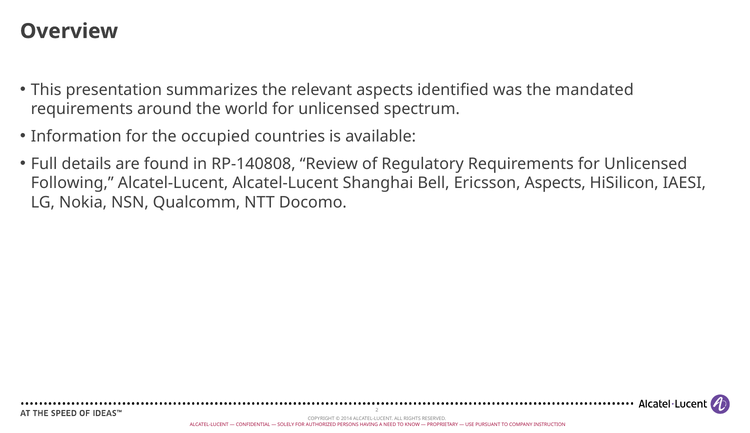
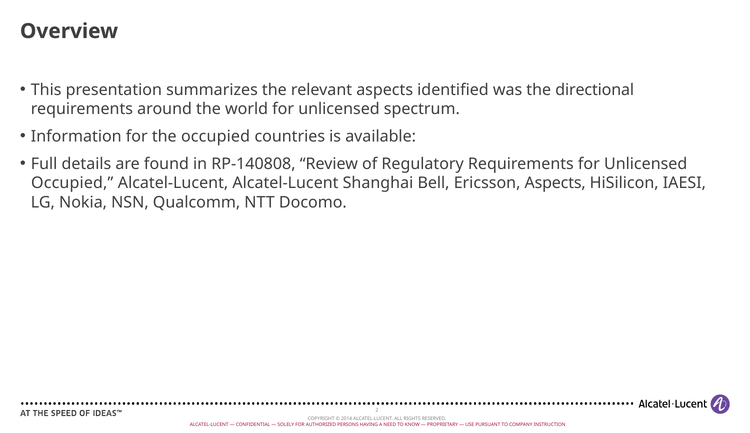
mandated: mandated -> directional
Following at (72, 183): Following -> Occupied
